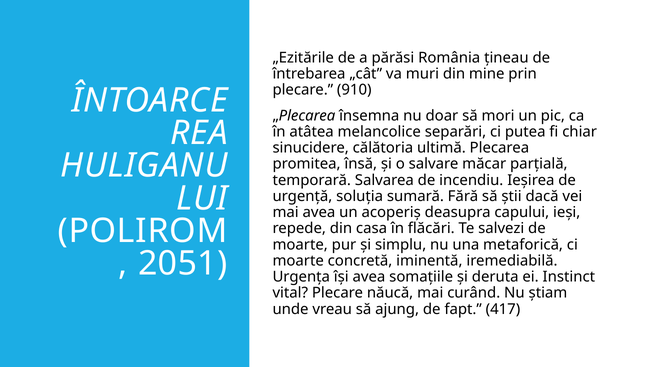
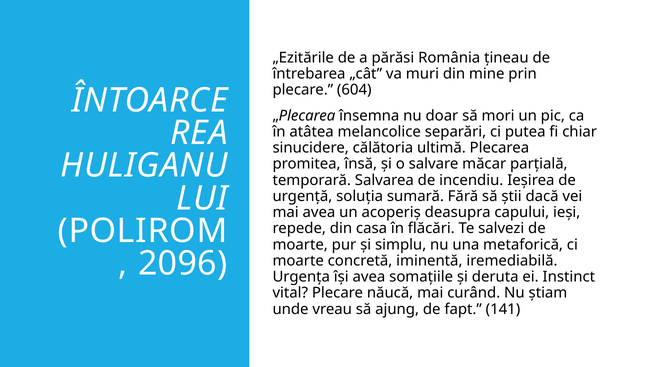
910: 910 -> 604
2051: 2051 -> 2096
417: 417 -> 141
